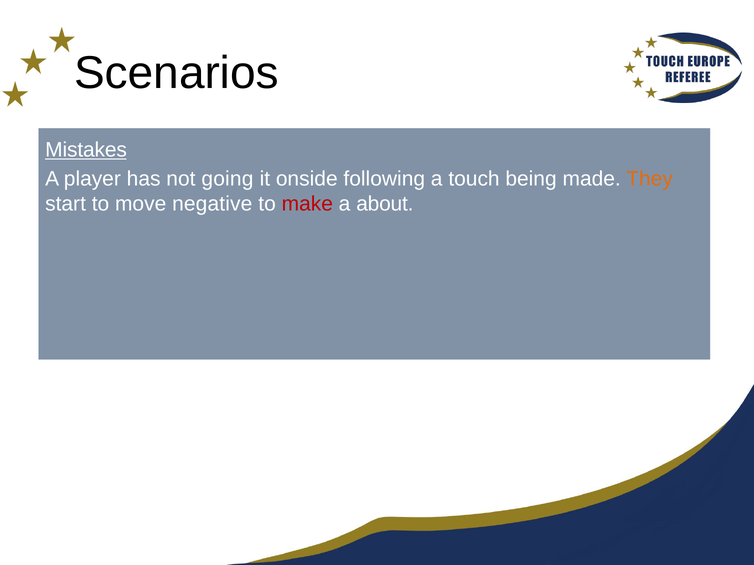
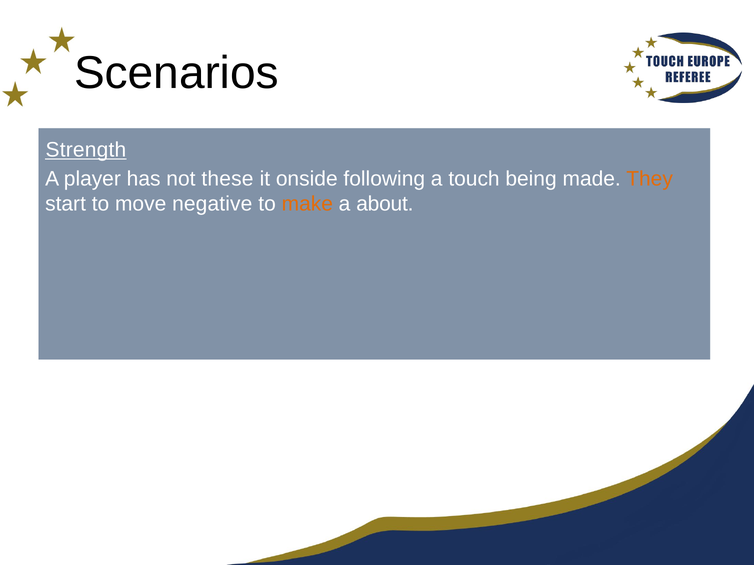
Mistakes: Mistakes -> Strength
going: going -> these
make colour: red -> orange
